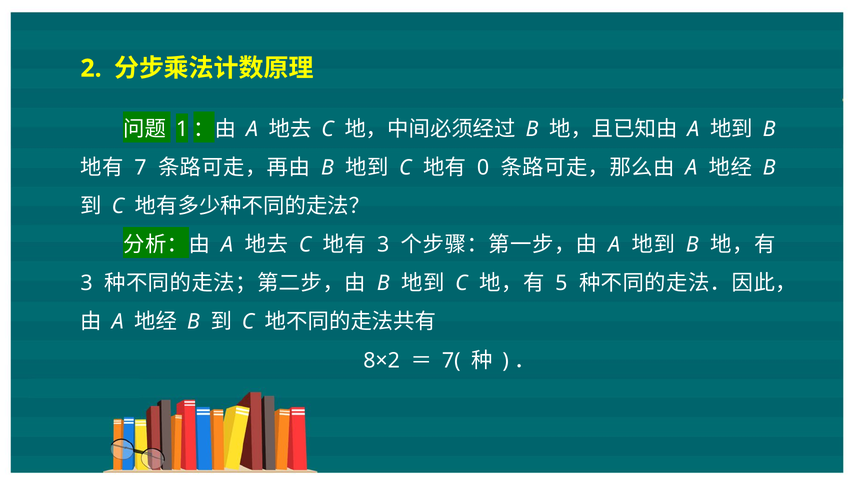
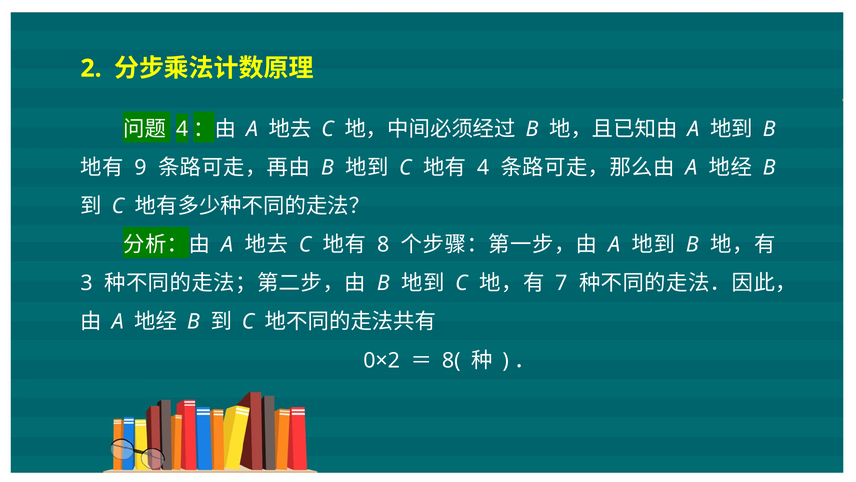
1 at (182, 129): 1 -> 4
7: 7 -> 9
0 at (483, 168): 0 -> 4
3 at (383, 245): 3 -> 8
5: 5 -> 7
8×2: 8×2 -> 0×2
7(: 7( -> 8(
